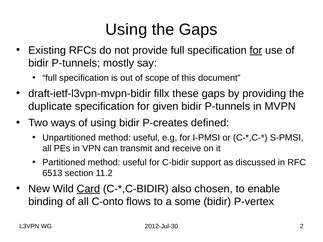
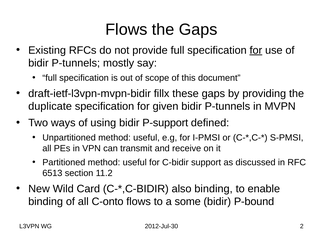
Using at (126, 30): Using -> Flows
P-creates: P-creates -> P-support
Card underline: present -> none
also chosen: chosen -> binding
P-vertex: P-vertex -> P-bound
